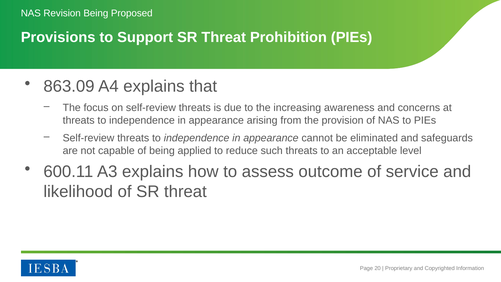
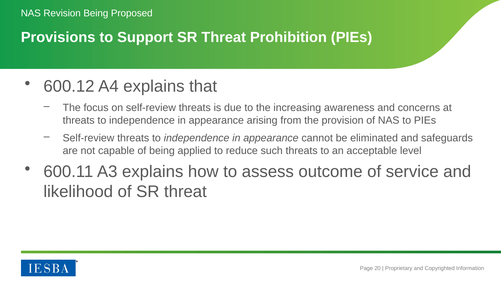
863.09: 863.09 -> 600.12
